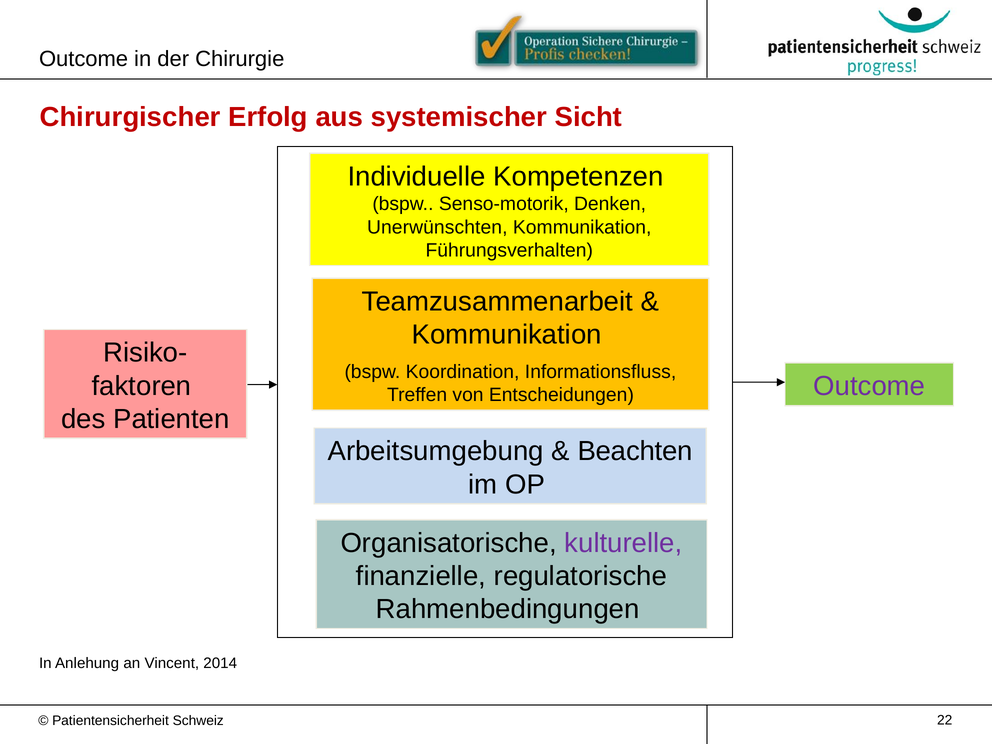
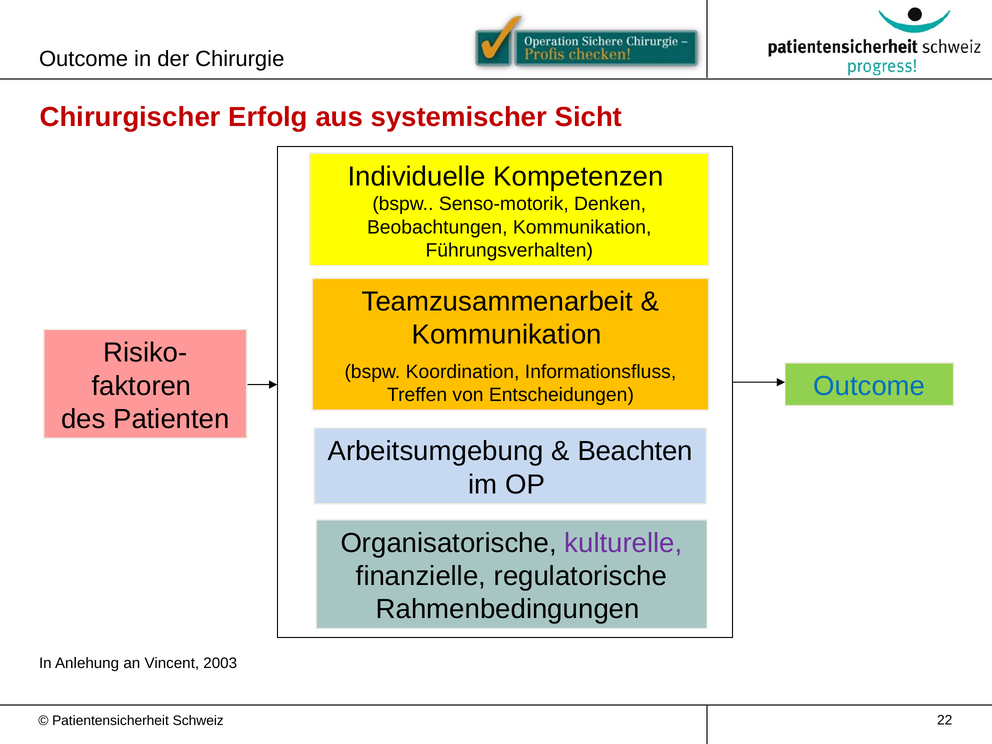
Unerwünschten: Unerwünschten -> Beobachtungen
Outcome at (869, 386) colour: purple -> blue
2014: 2014 -> 2003
